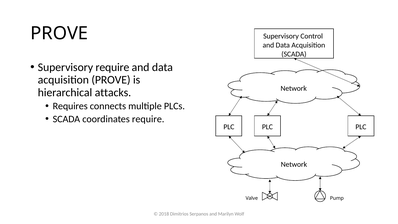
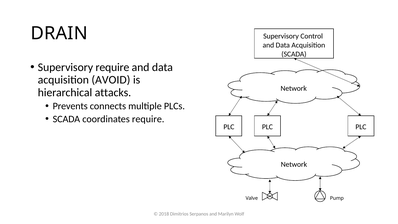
PROVE at (59, 33): PROVE -> DRAIN
acquisition PROVE: PROVE -> AVOID
Requires: Requires -> Prevents
